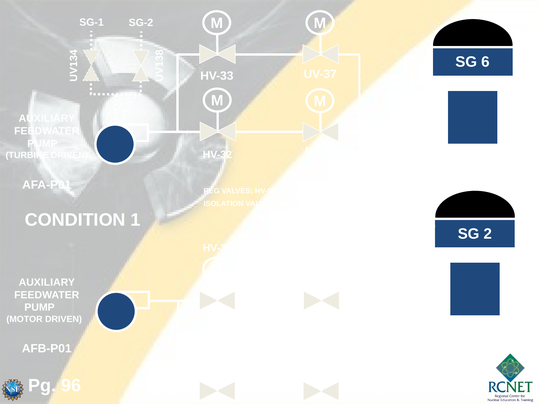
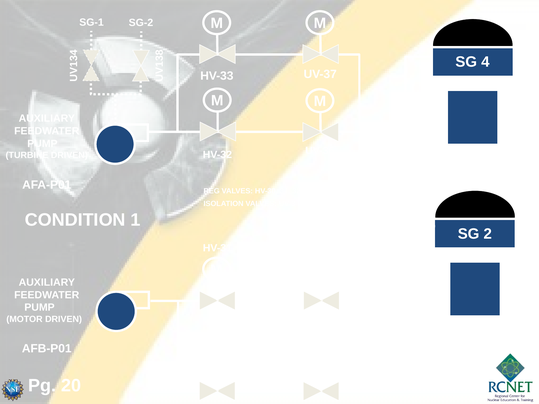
SG 6: 6 -> 4
96: 96 -> 20
